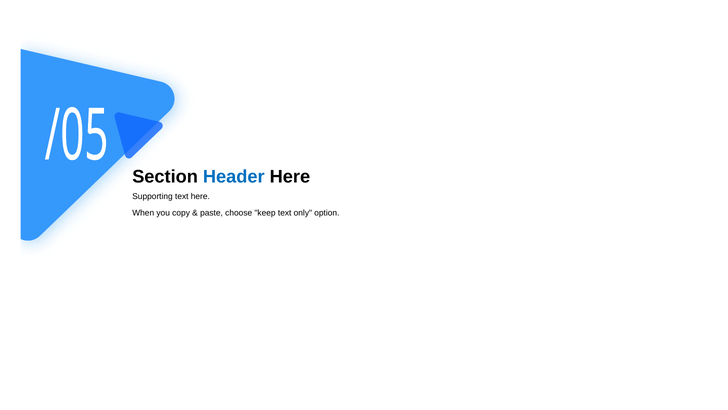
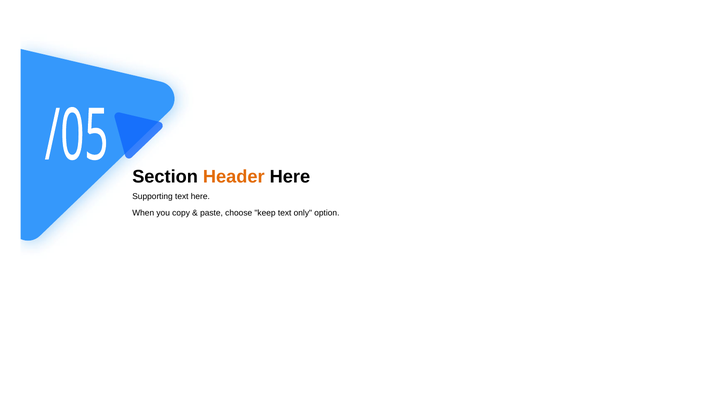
Header colour: blue -> orange
